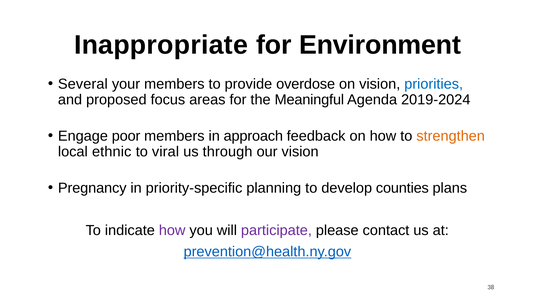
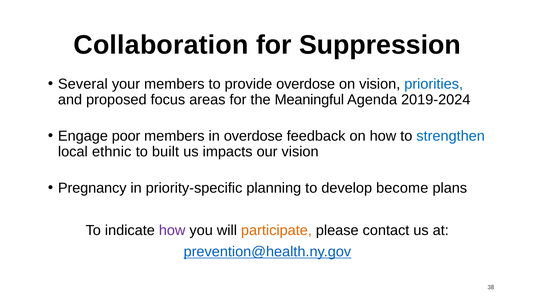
Inappropriate: Inappropriate -> Collaboration
Environment: Environment -> Suppression
in approach: approach -> overdose
strengthen colour: orange -> blue
viral: viral -> built
through: through -> impacts
counties: counties -> become
participate colour: purple -> orange
